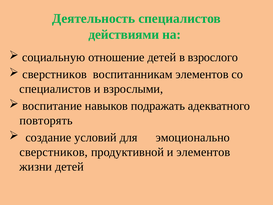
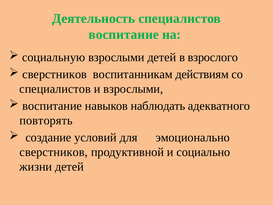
действиями at (124, 34): действиями -> воспитание
социальную отношение: отношение -> взрослыми
воспитанникам элементов: элементов -> действиям
подражать: подражать -> наблюдать
и элементов: элементов -> социально
